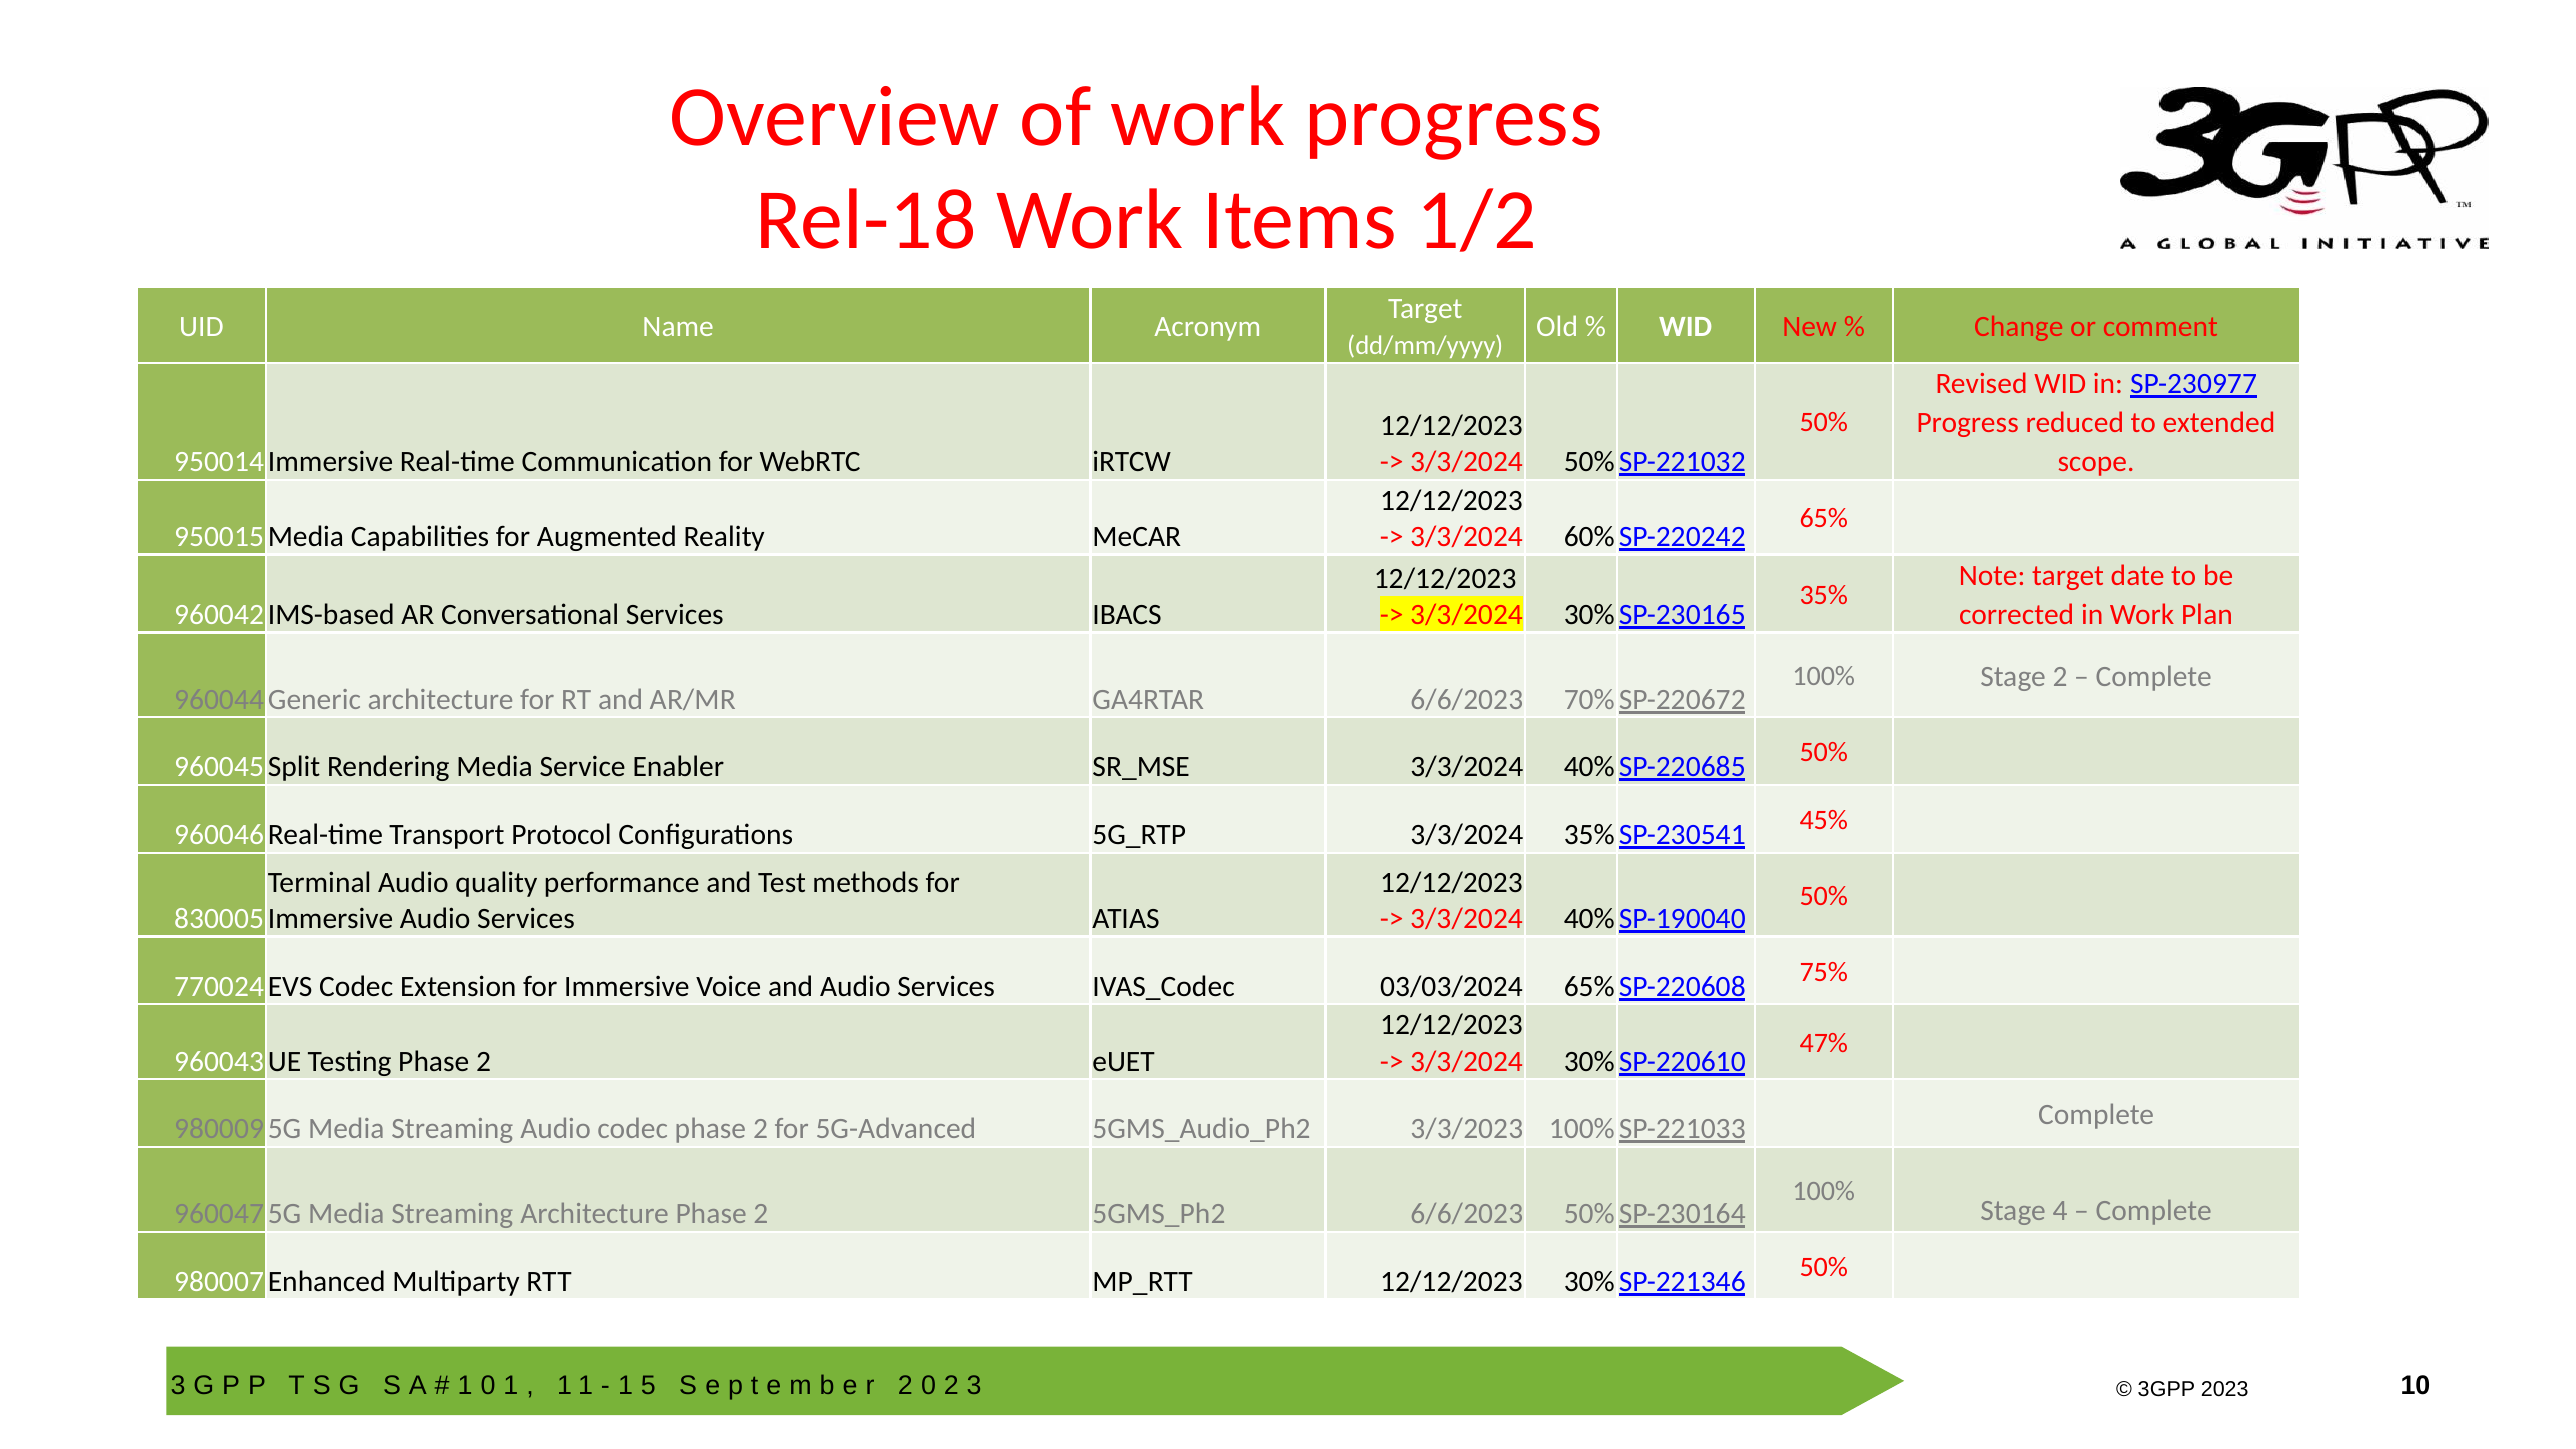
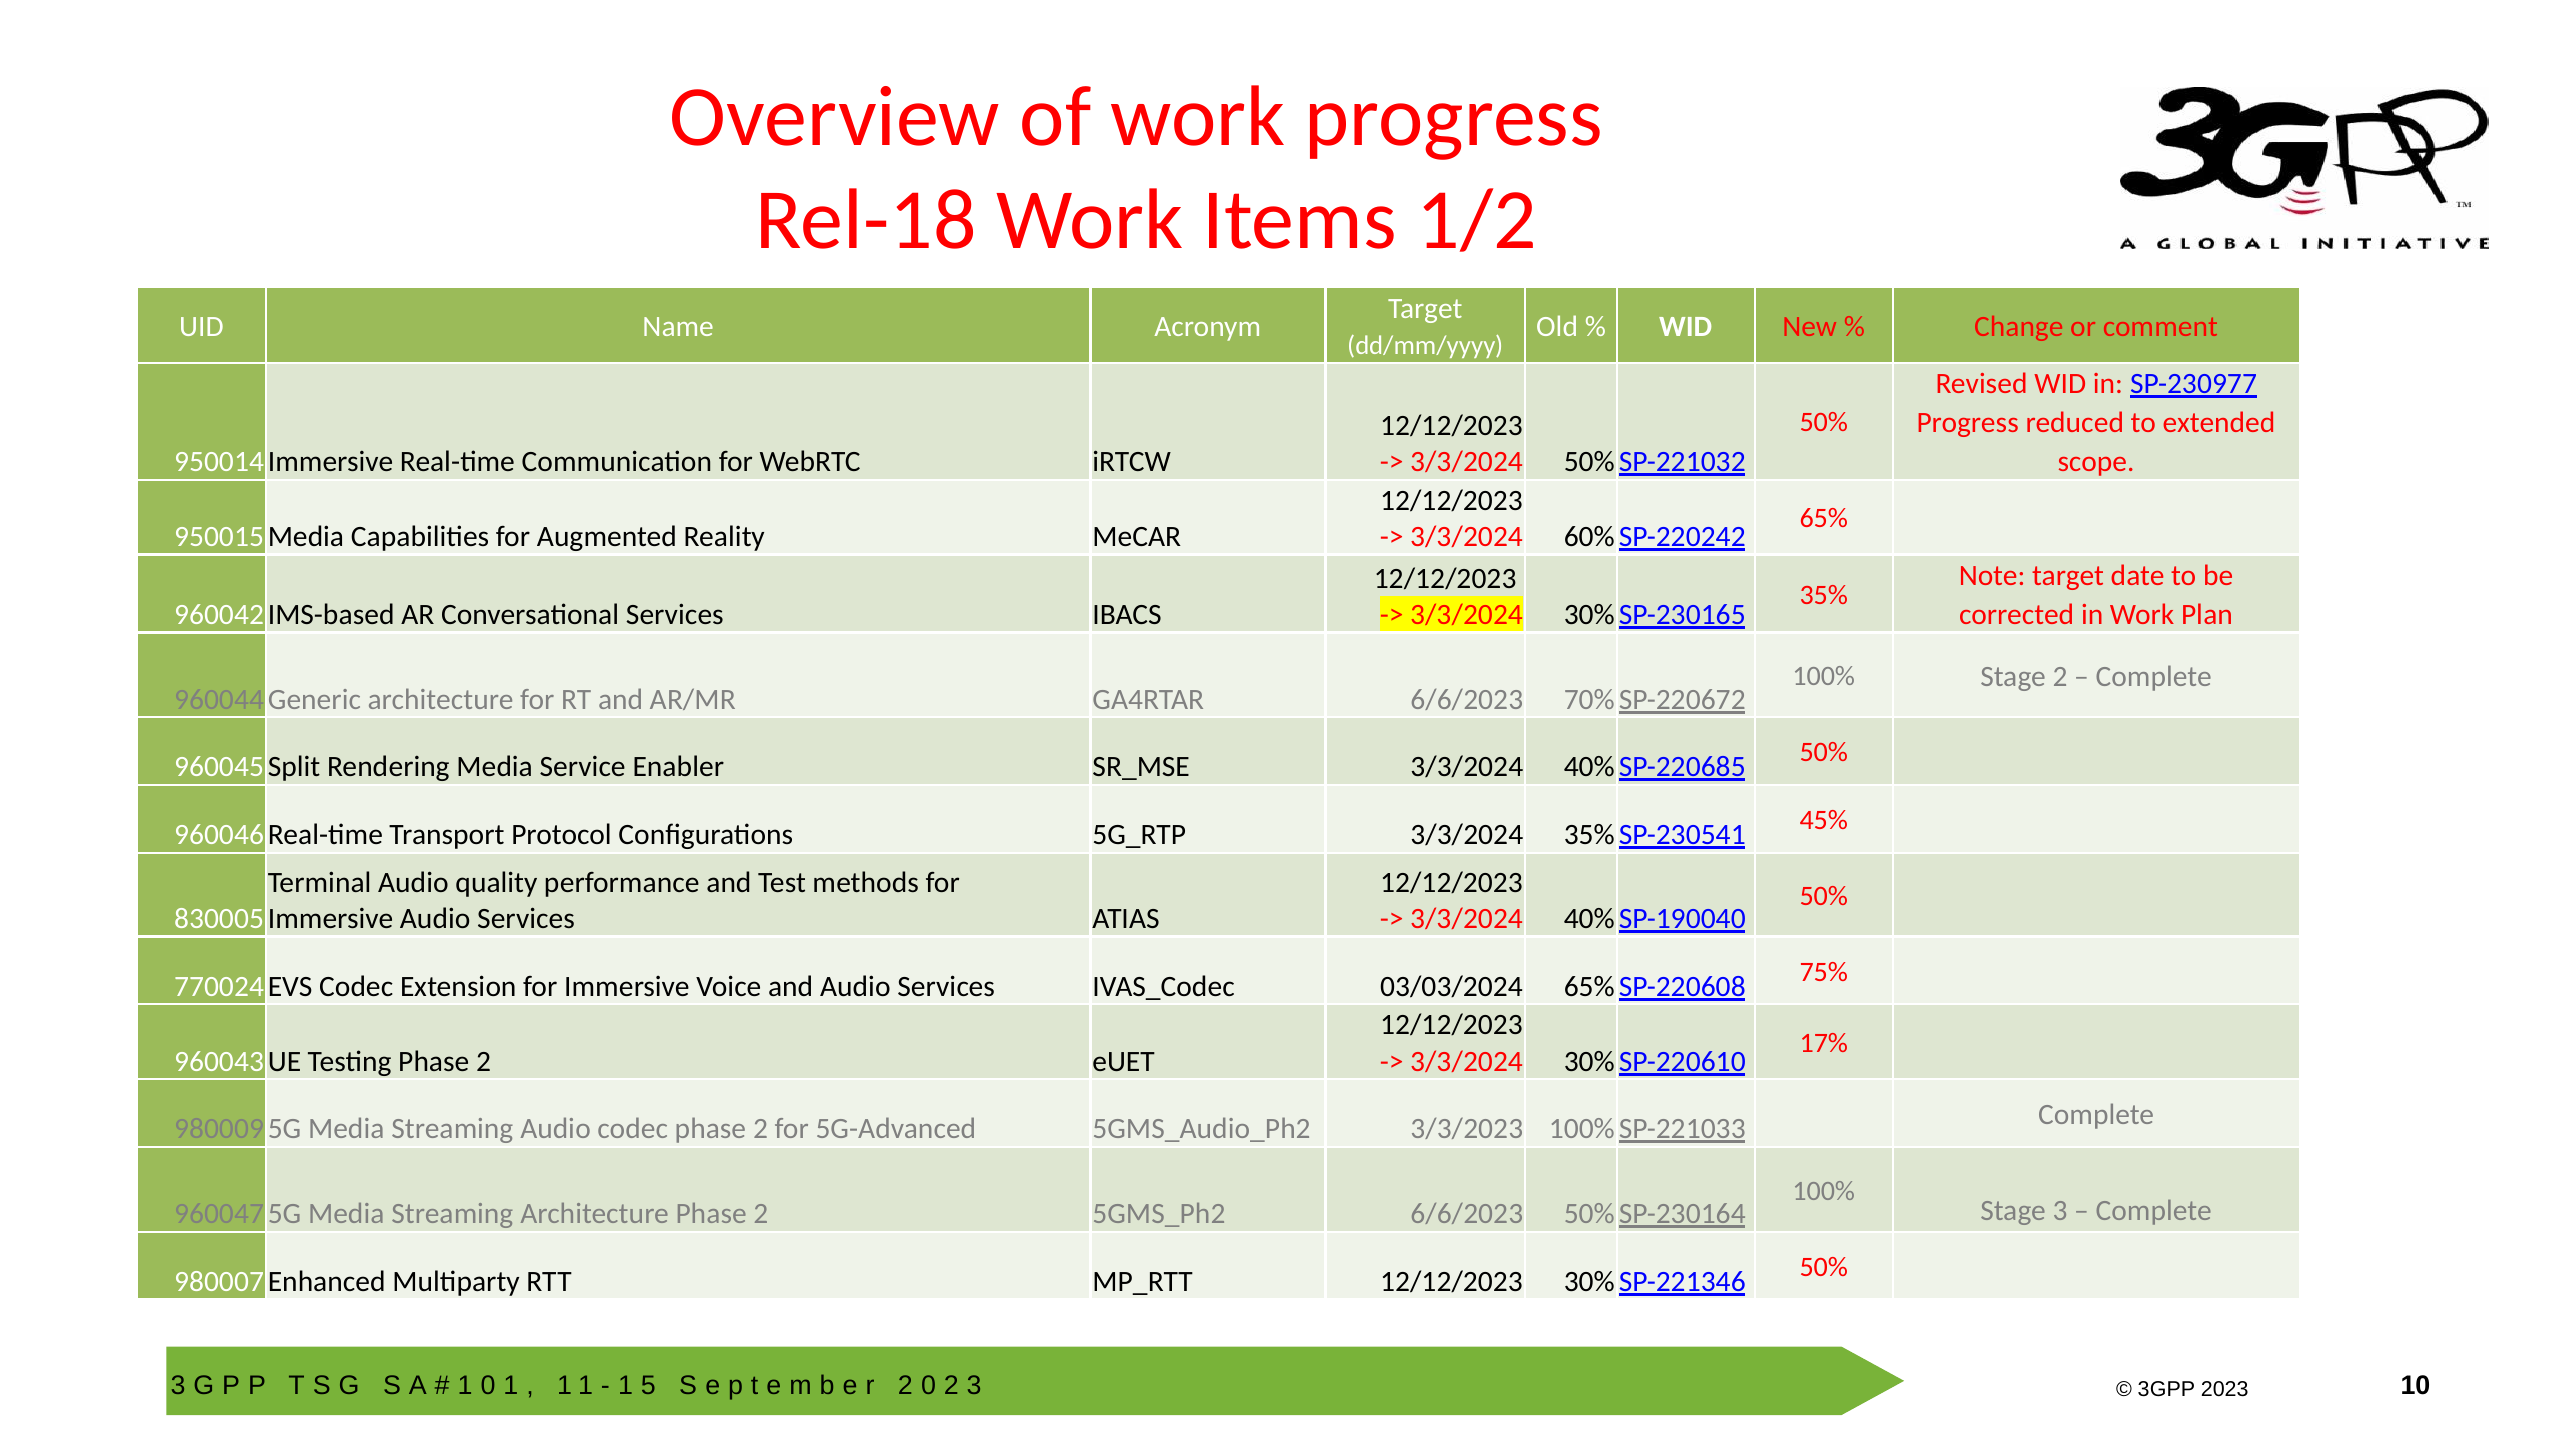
47%: 47% -> 17%
Stage 4: 4 -> 3
